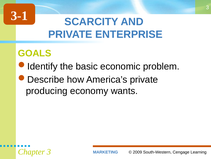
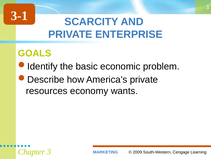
producing: producing -> resources
